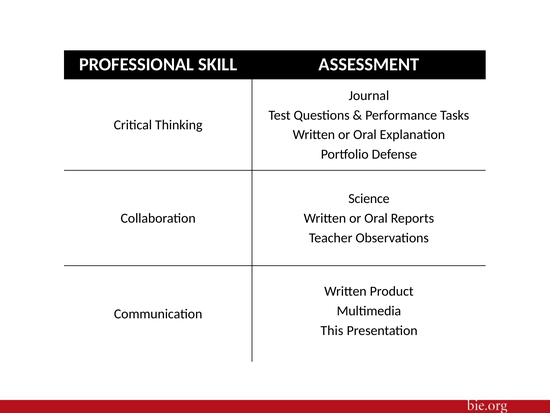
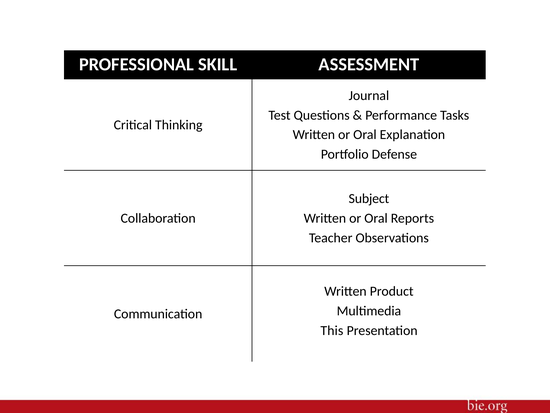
Science: Science -> Subject
